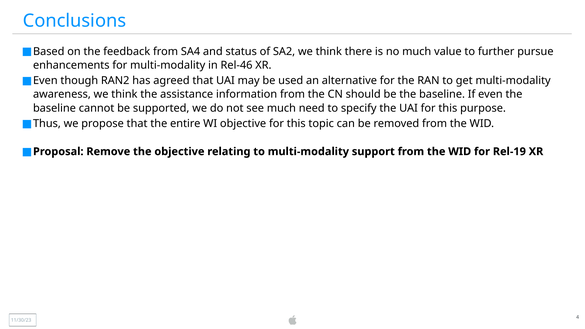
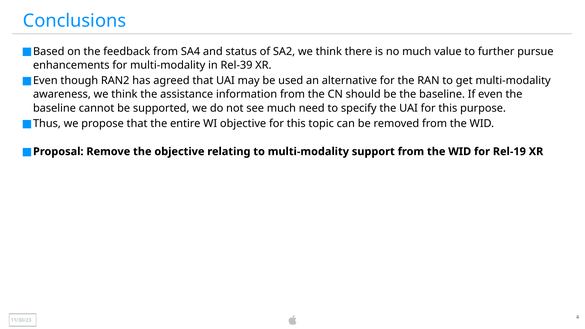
Rel-46: Rel-46 -> Rel-39
